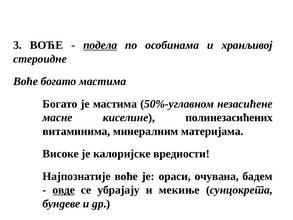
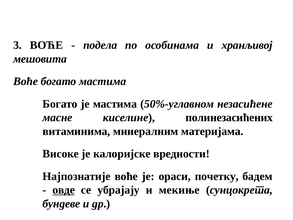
подела underline: present -> none
стероидне: стероидне -> мешовита
очувана: очувана -> почетку
